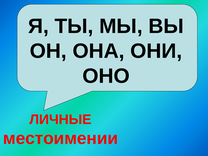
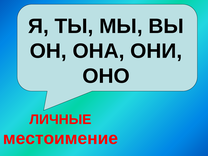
местоимении: местоимении -> местоимение
